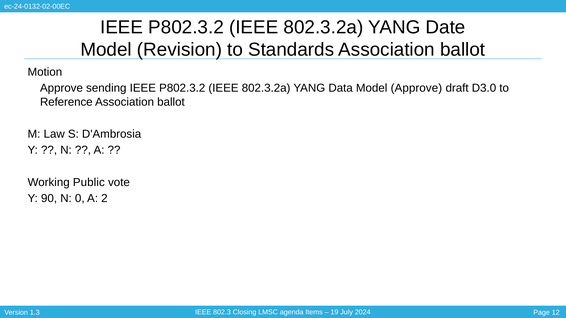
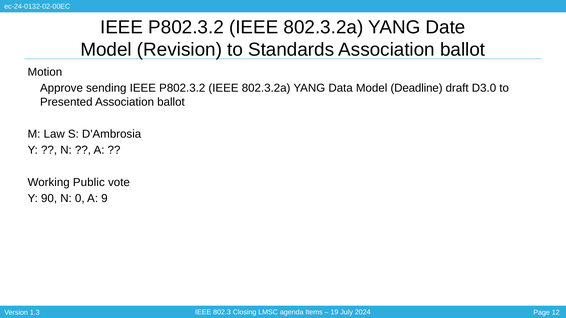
Model Approve: Approve -> Deadline
Reference: Reference -> Presented
2: 2 -> 9
